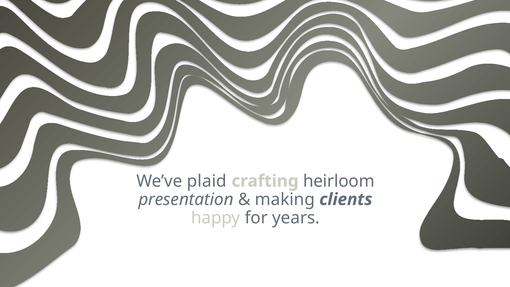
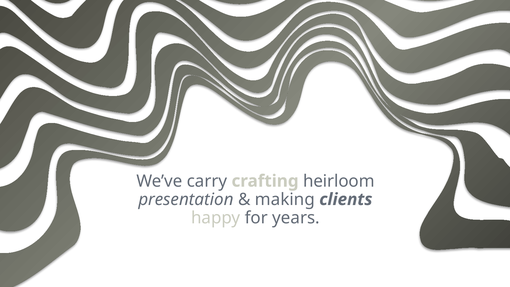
plaid: plaid -> carry
